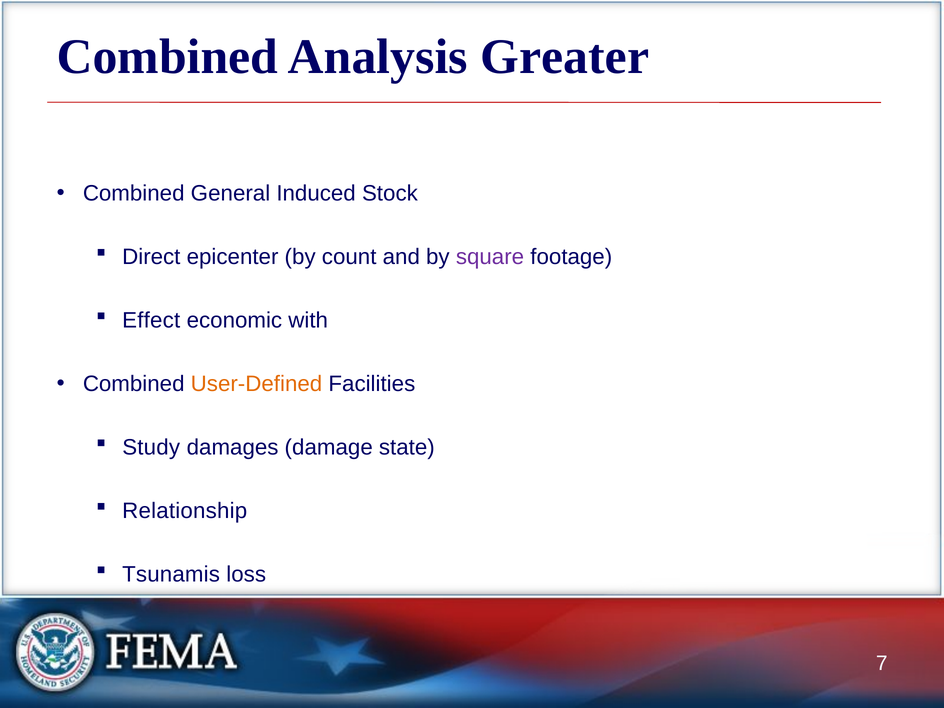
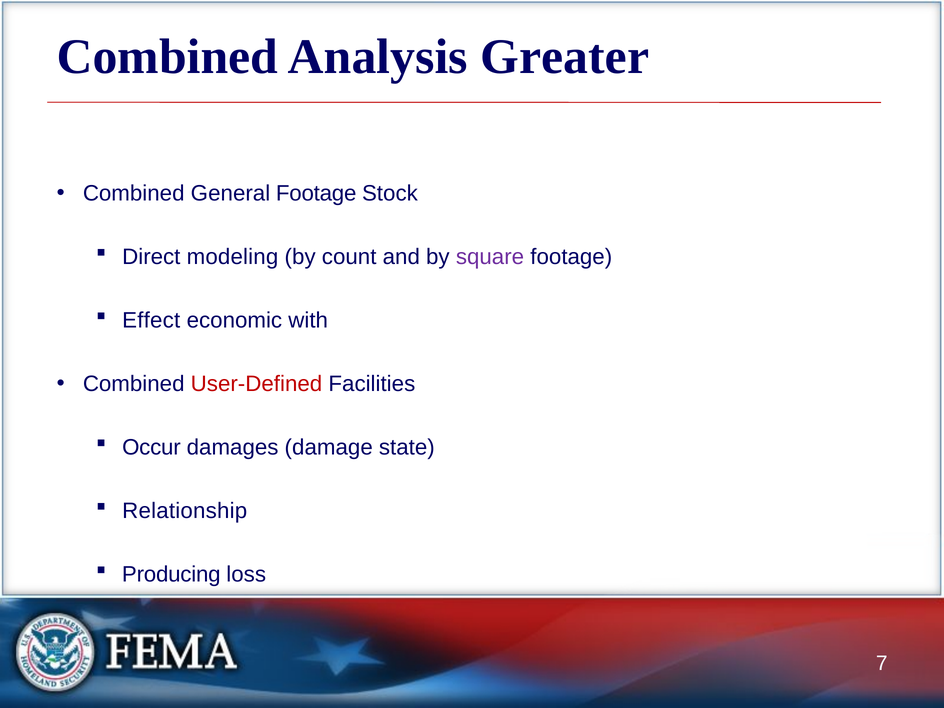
General Induced: Induced -> Footage
epicenter: epicenter -> modeling
User-Defined colour: orange -> red
Study: Study -> Occur
Tsunamis: Tsunamis -> Producing
